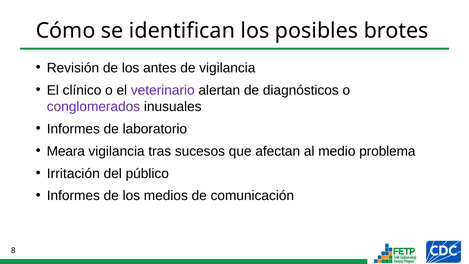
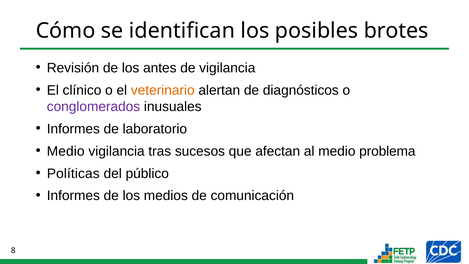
veterinario colour: purple -> orange
Meara at (66, 151): Meara -> Medio
Irritación: Irritación -> Políticas
